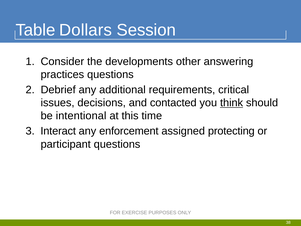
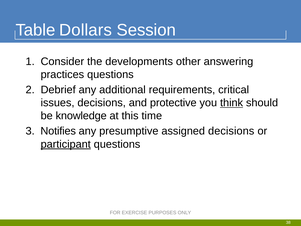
contacted: contacted -> protective
intentional: intentional -> knowledge
Interact: Interact -> Notifies
enforcement: enforcement -> presumptive
assigned protecting: protecting -> decisions
participant underline: none -> present
